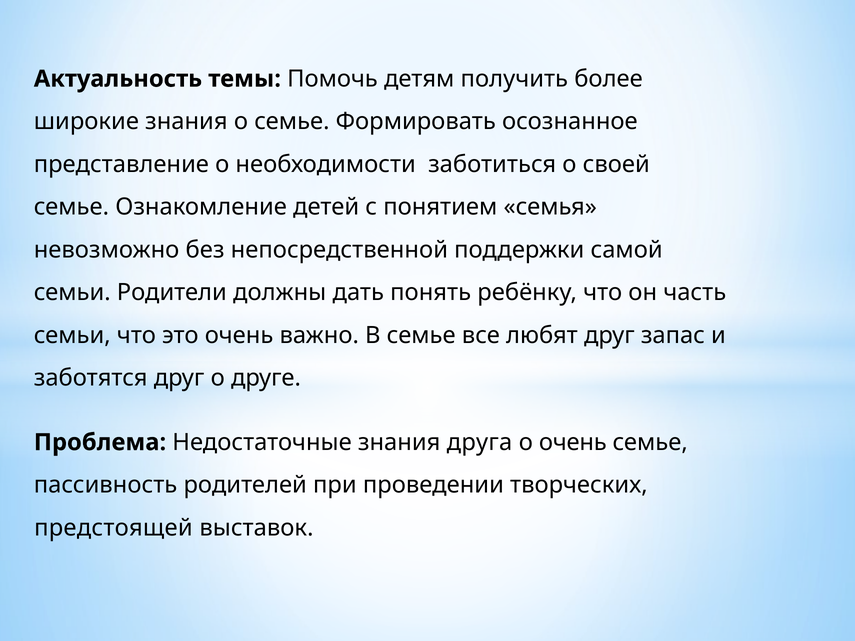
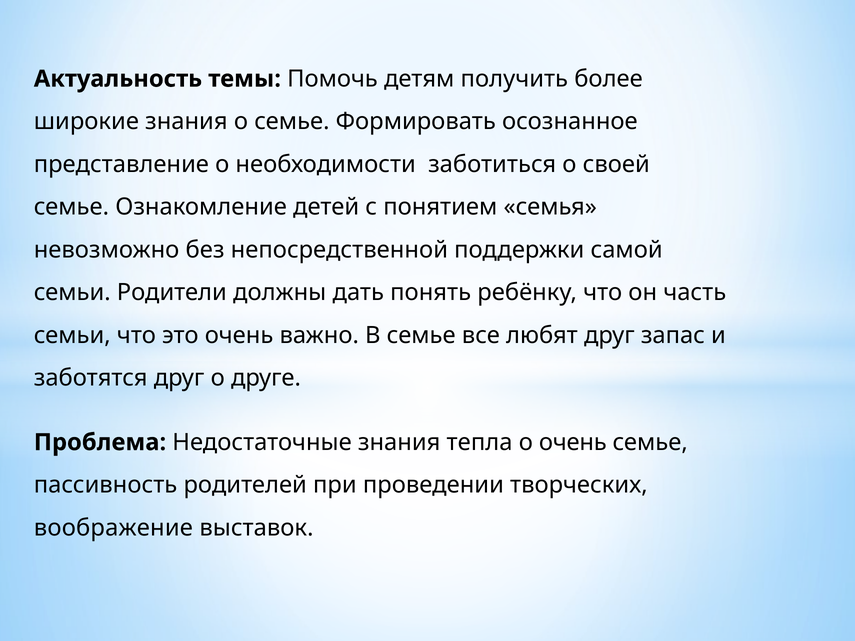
друга: друга -> тепла
предстоящей: предстоящей -> воображение
